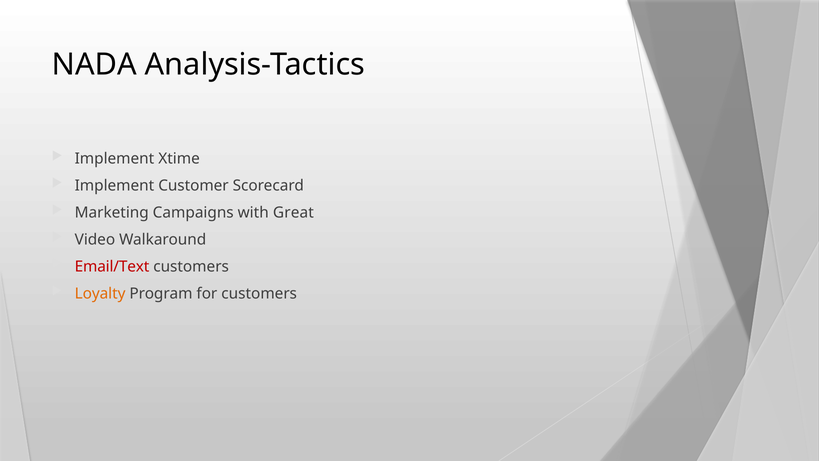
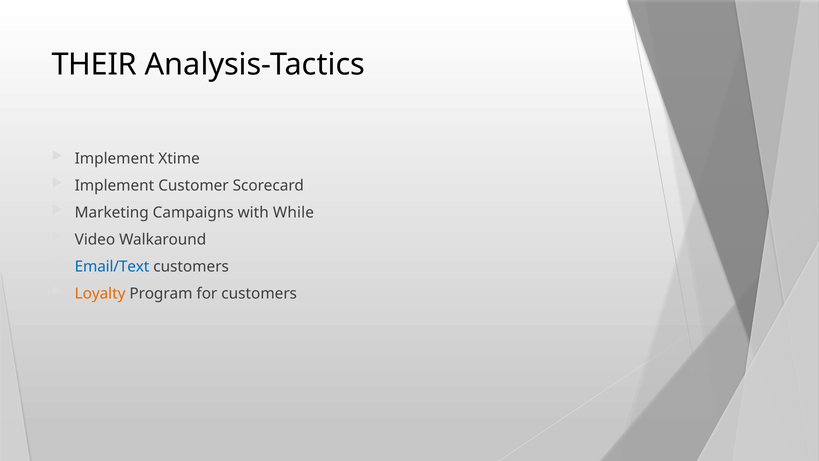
NADA: NADA -> THEIR
Great: Great -> While
Email/Text colour: red -> blue
